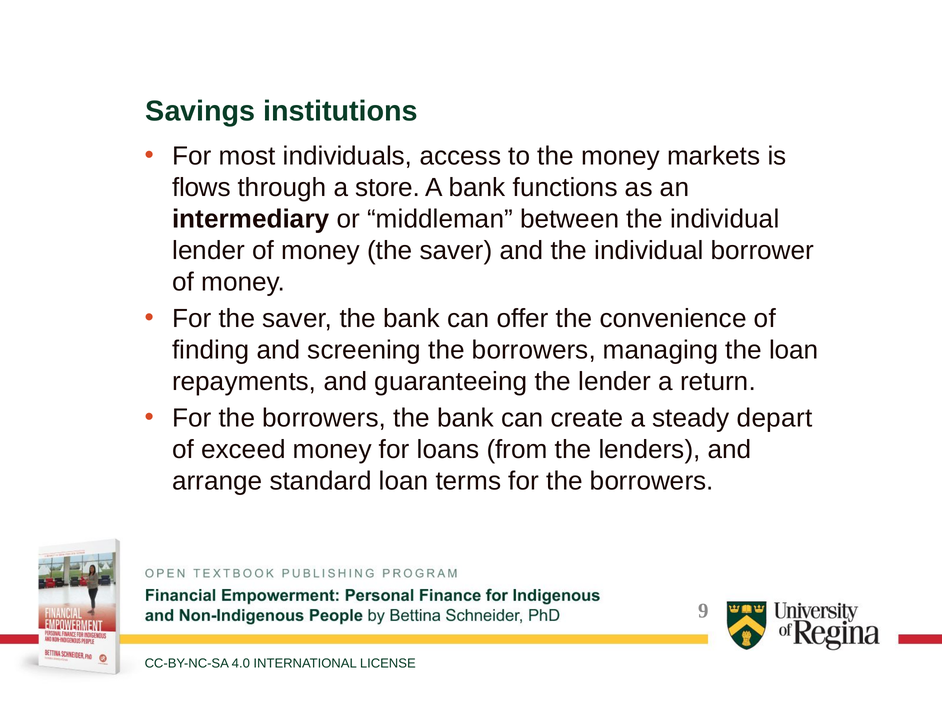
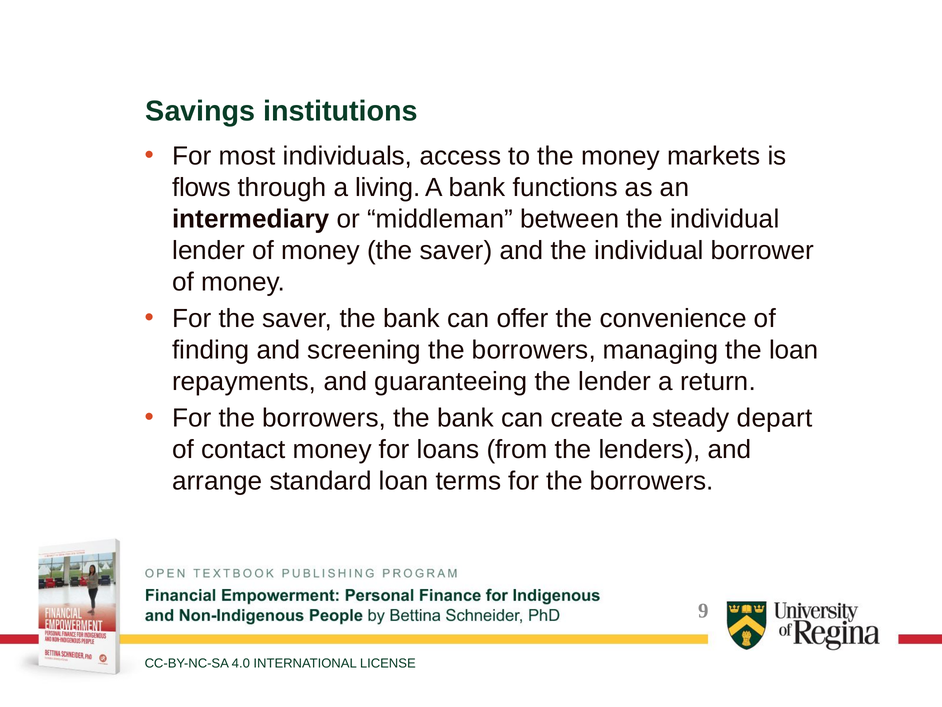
store: store -> living
exceed: exceed -> contact
